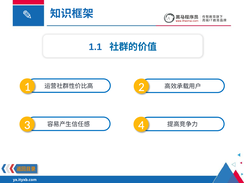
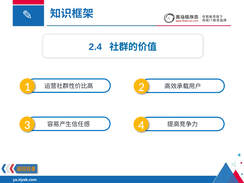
1.1: 1.1 -> 2.4
